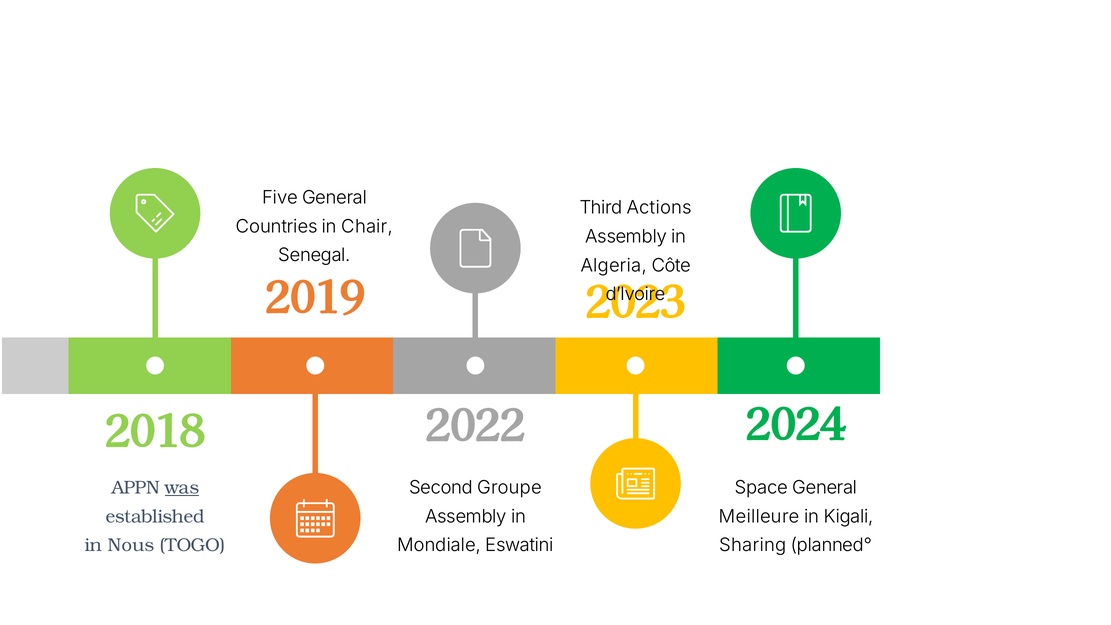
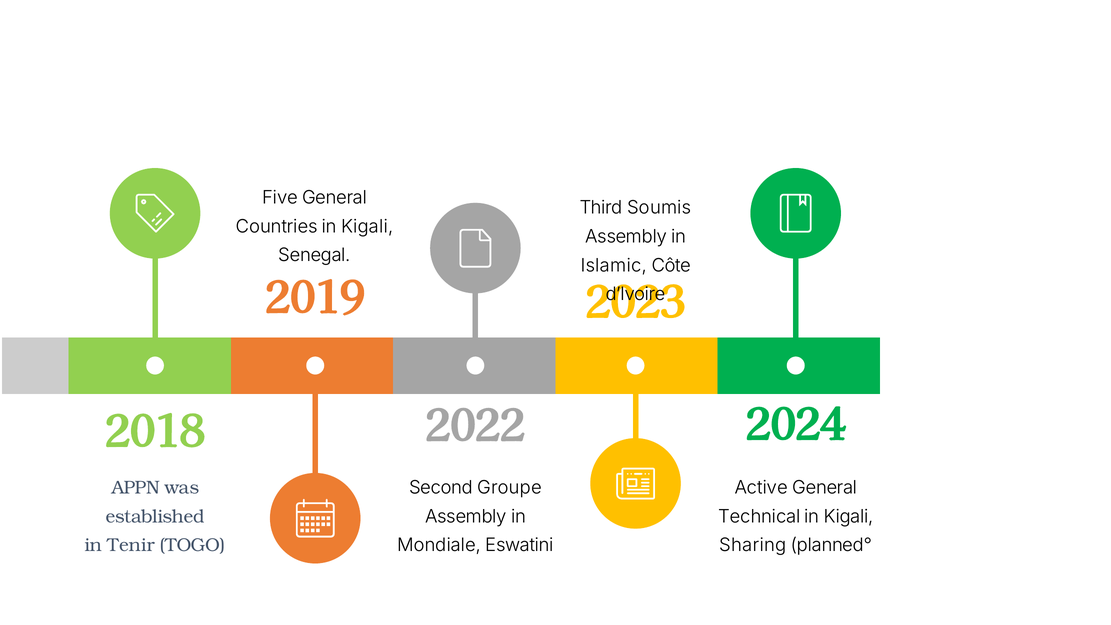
Actions: Actions -> Soumis
Chair at (367, 226): Chair -> Kigali
Algeria: Algeria -> Islamic
Space: Space -> Active
was underline: present -> none
Meilleure: Meilleure -> Technical
Nous: Nous -> Tenir
